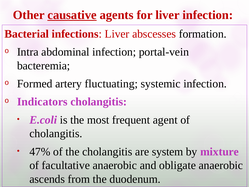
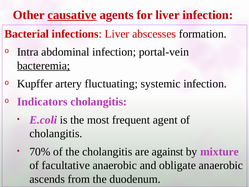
bacteremia underline: none -> present
Formed: Formed -> Kupffer
47%: 47% -> 70%
system: system -> against
